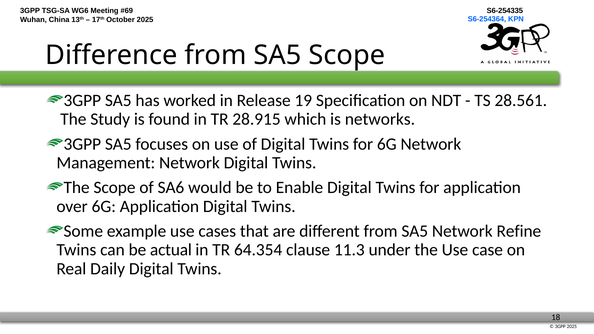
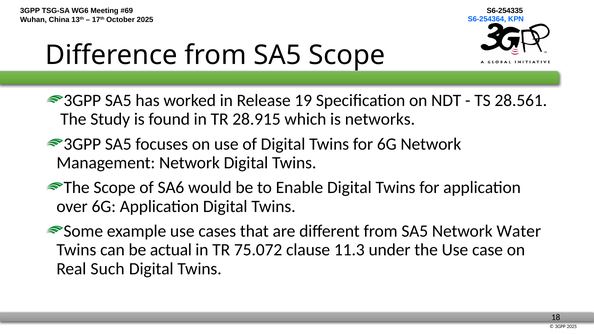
Refine: Refine -> Water
64.354: 64.354 -> 75.072
Daily: Daily -> Such
